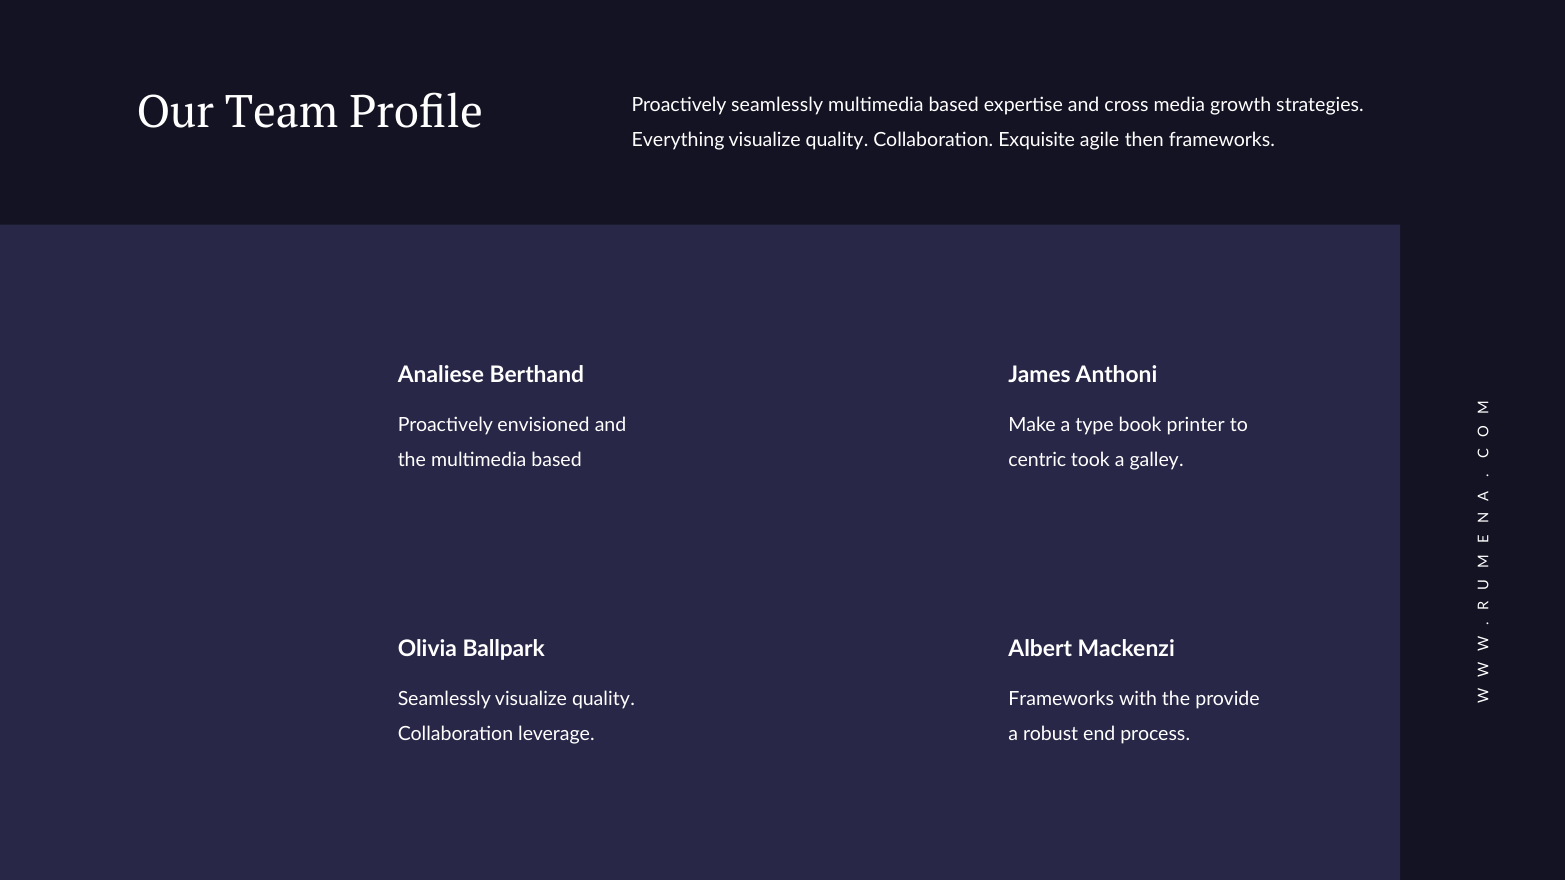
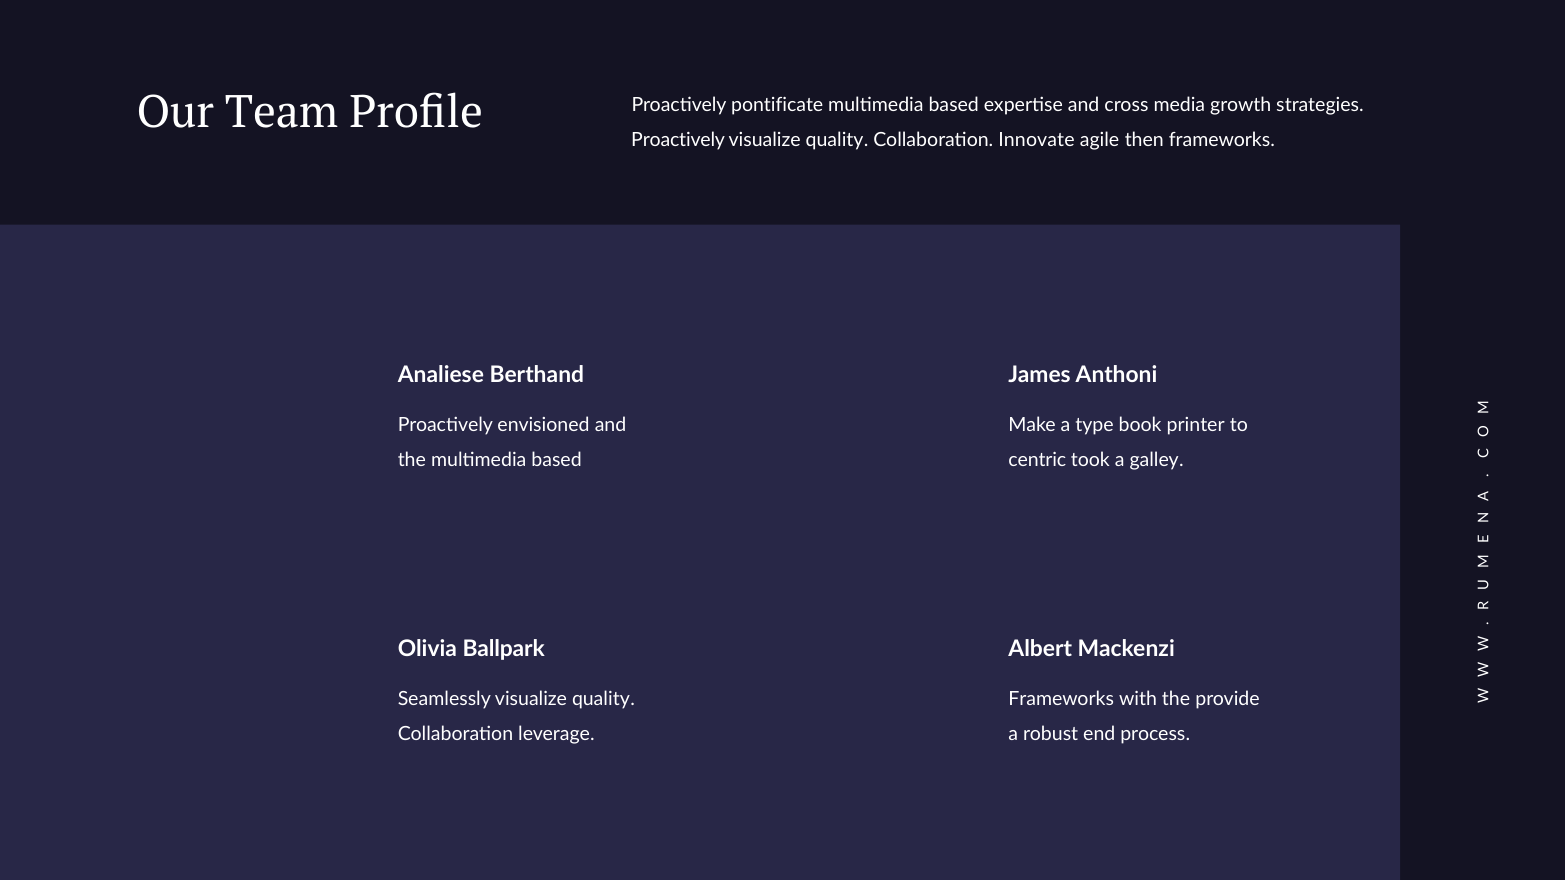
Proactively seamlessly: seamlessly -> pontificate
Everything at (678, 140): Everything -> Proactively
Exquisite: Exquisite -> Innovate
